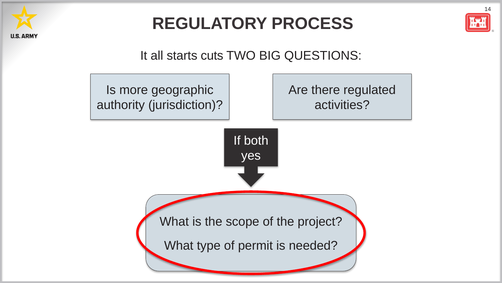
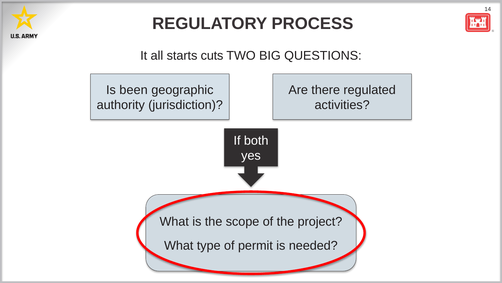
more: more -> been
